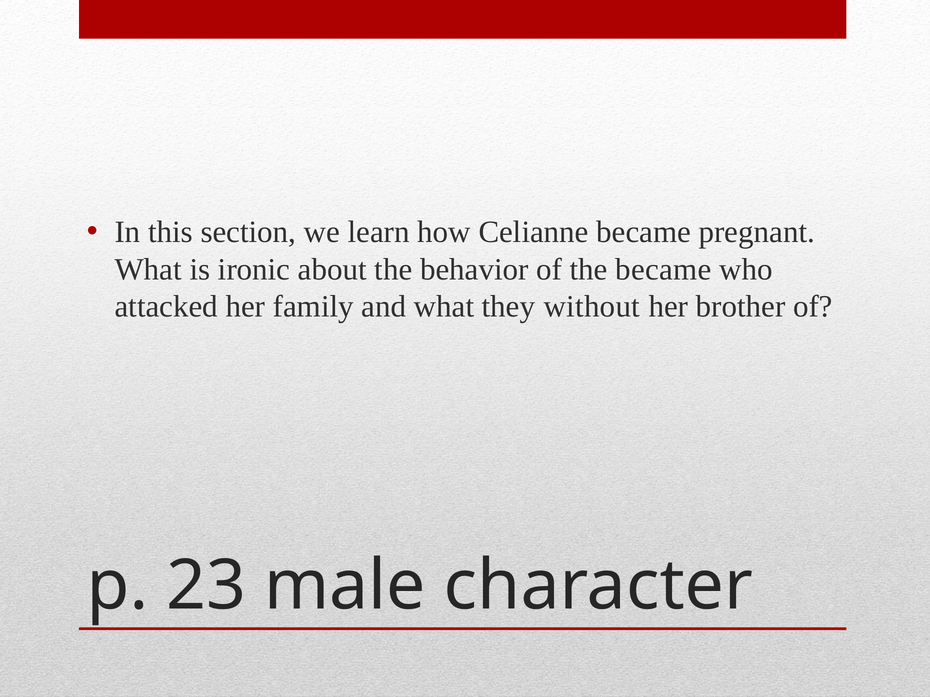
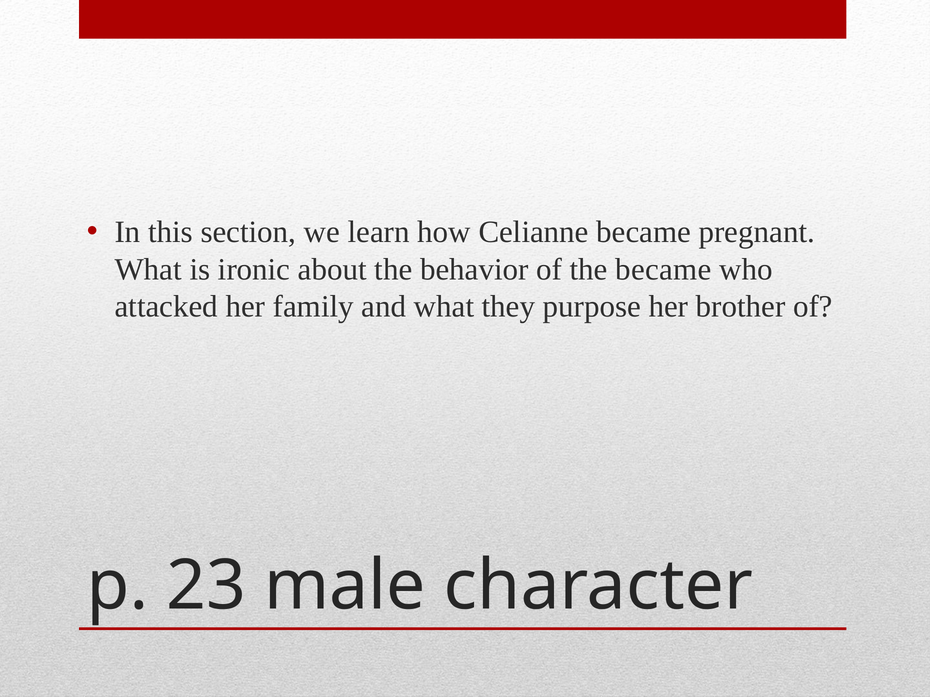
without: without -> purpose
